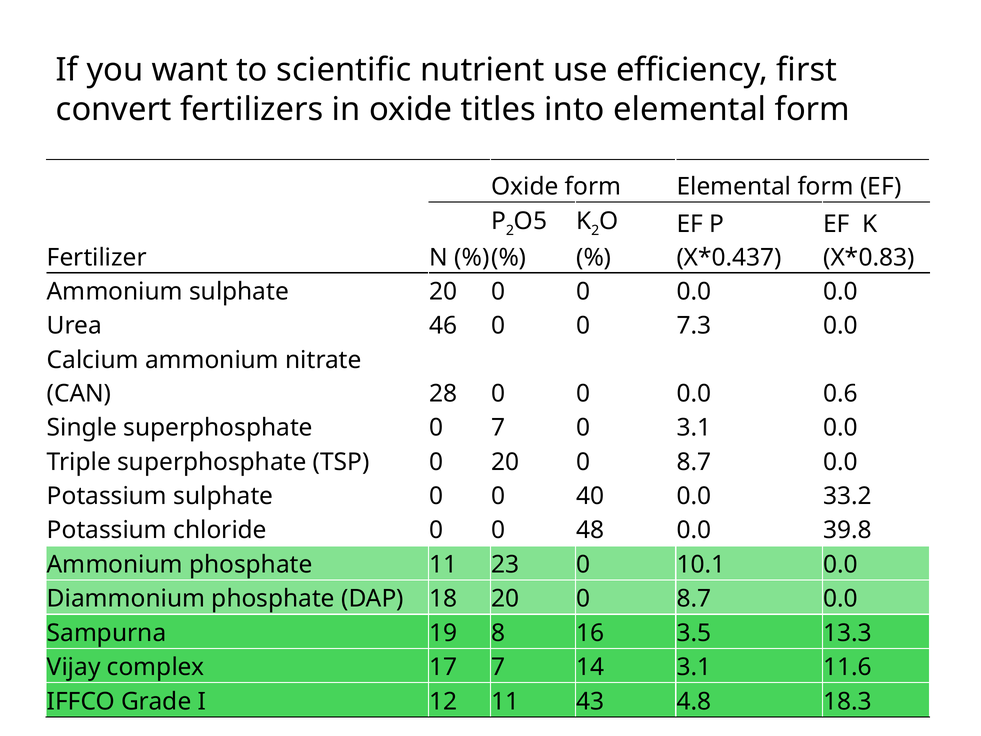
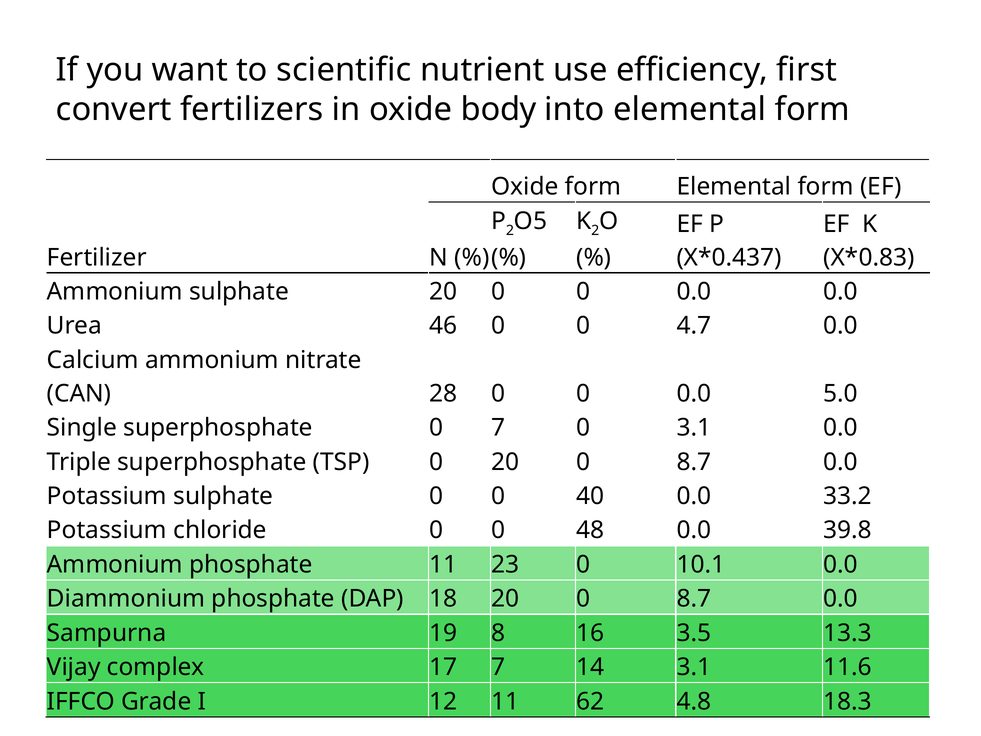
titles: titles -> body
7.3: 7.3 -> 4.7
0.6: 0.6 -> 5.0
43: 43 -> 62
